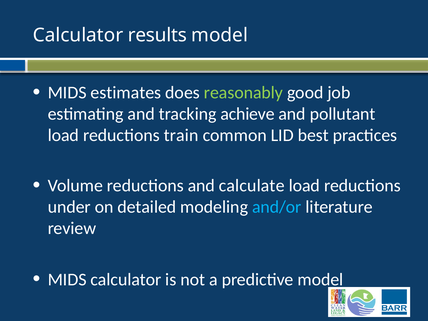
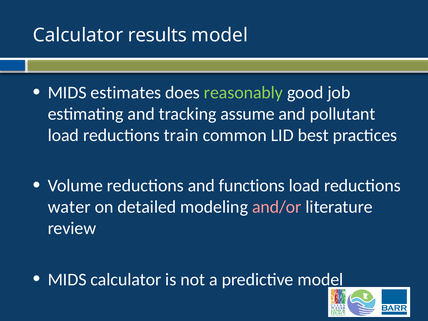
achieve: achieve -> assume
calculate: calculate -> functions
under: under -> water
and/or colour: light blue -> pink
